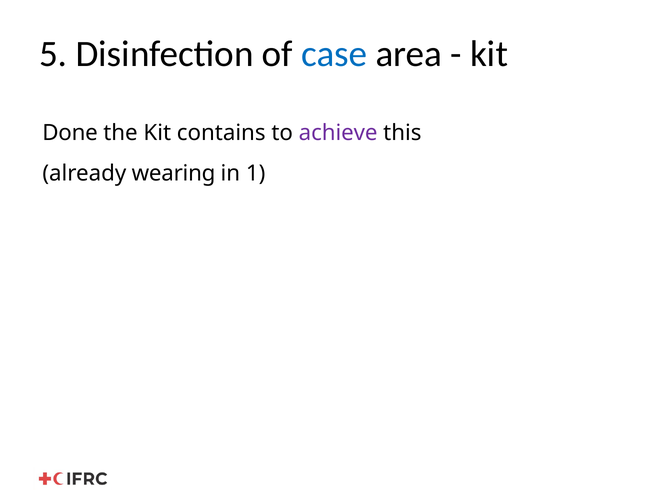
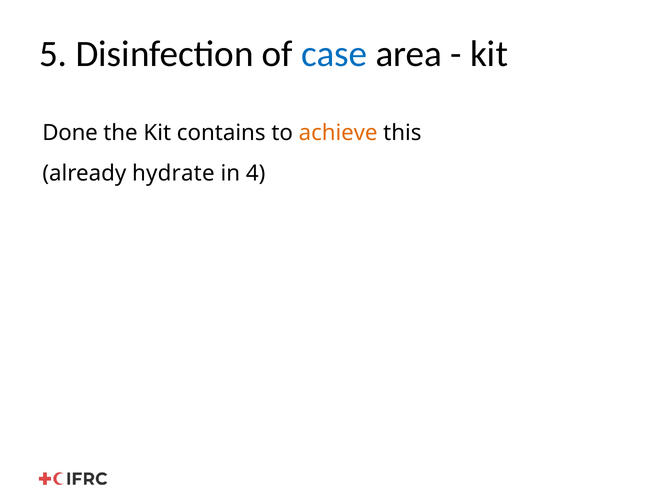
achieve colour: purple -> orange
wearing: wearing -> hydrate
1: 1 -> 4
